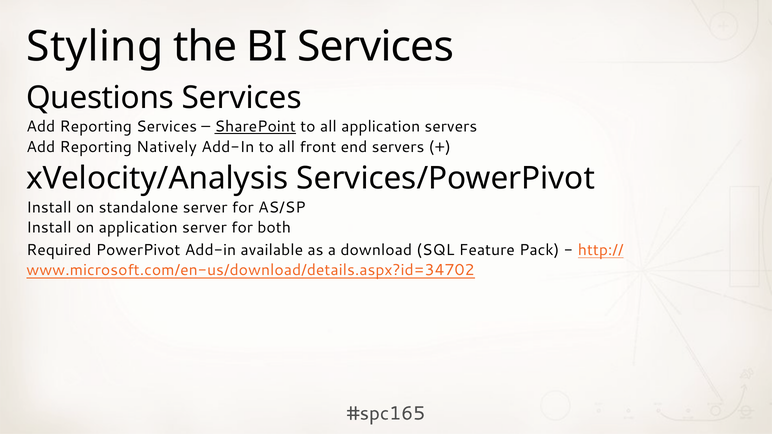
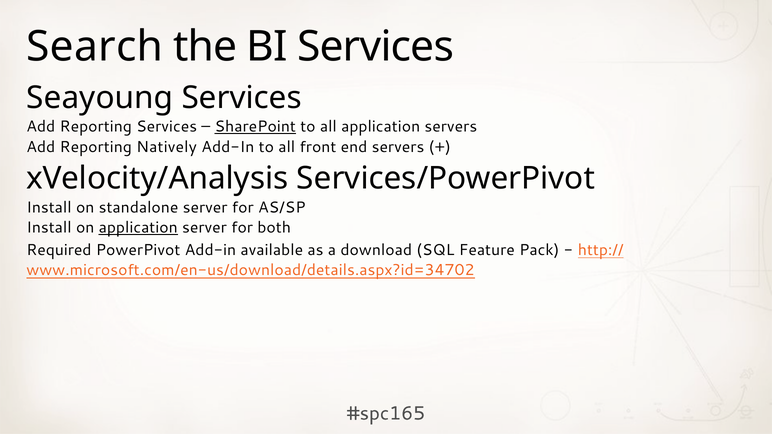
Styling: Styling -> Search
Questions: Questions -> Seayoung
application at (138, 228) underline: none -> present
